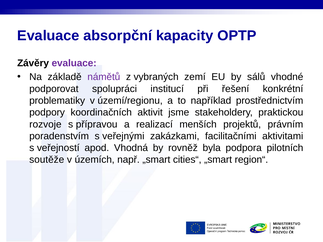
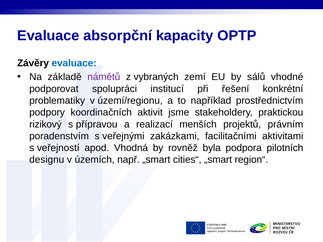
evaluace at (74, 63) colour: purple -> blue
rozvoje: rozvoje -> rizikový
soutěže: soutěže -> designu
